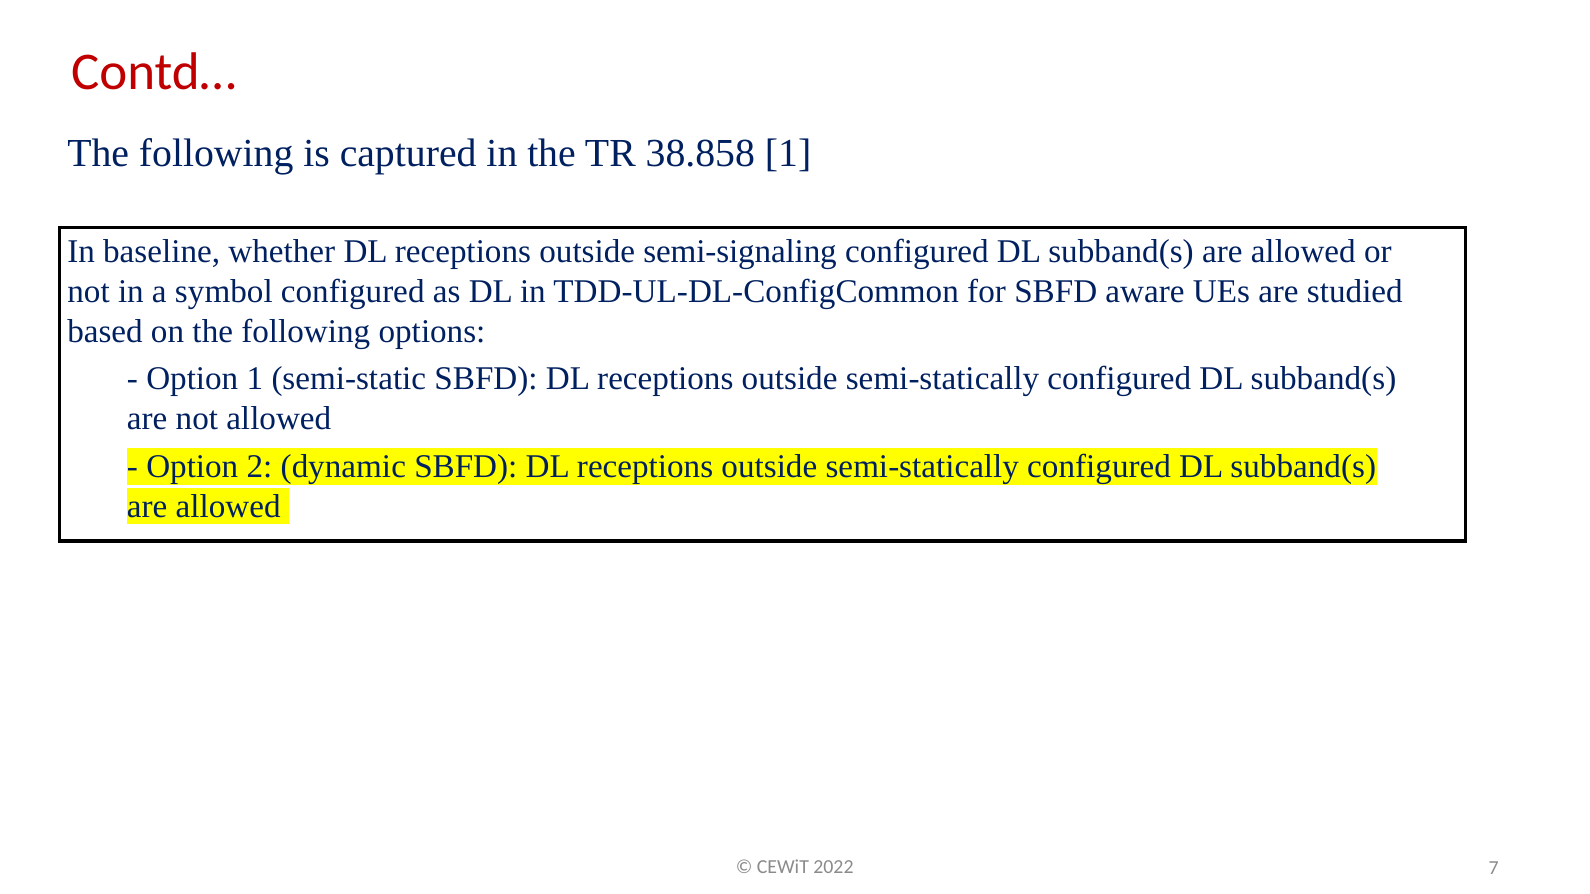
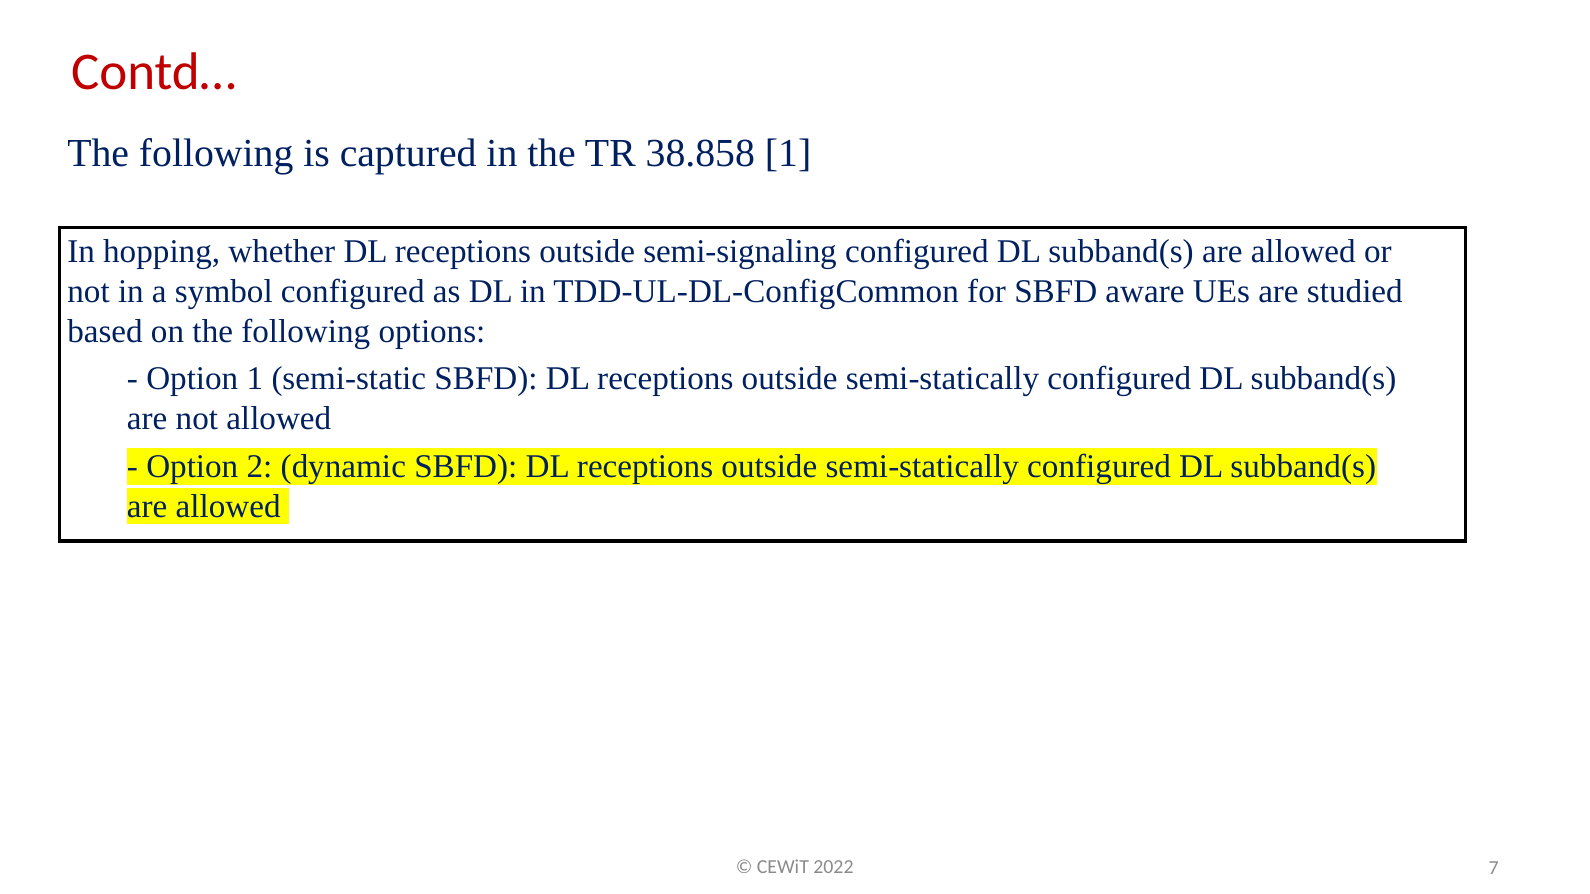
baseline: baseline -> hopping
